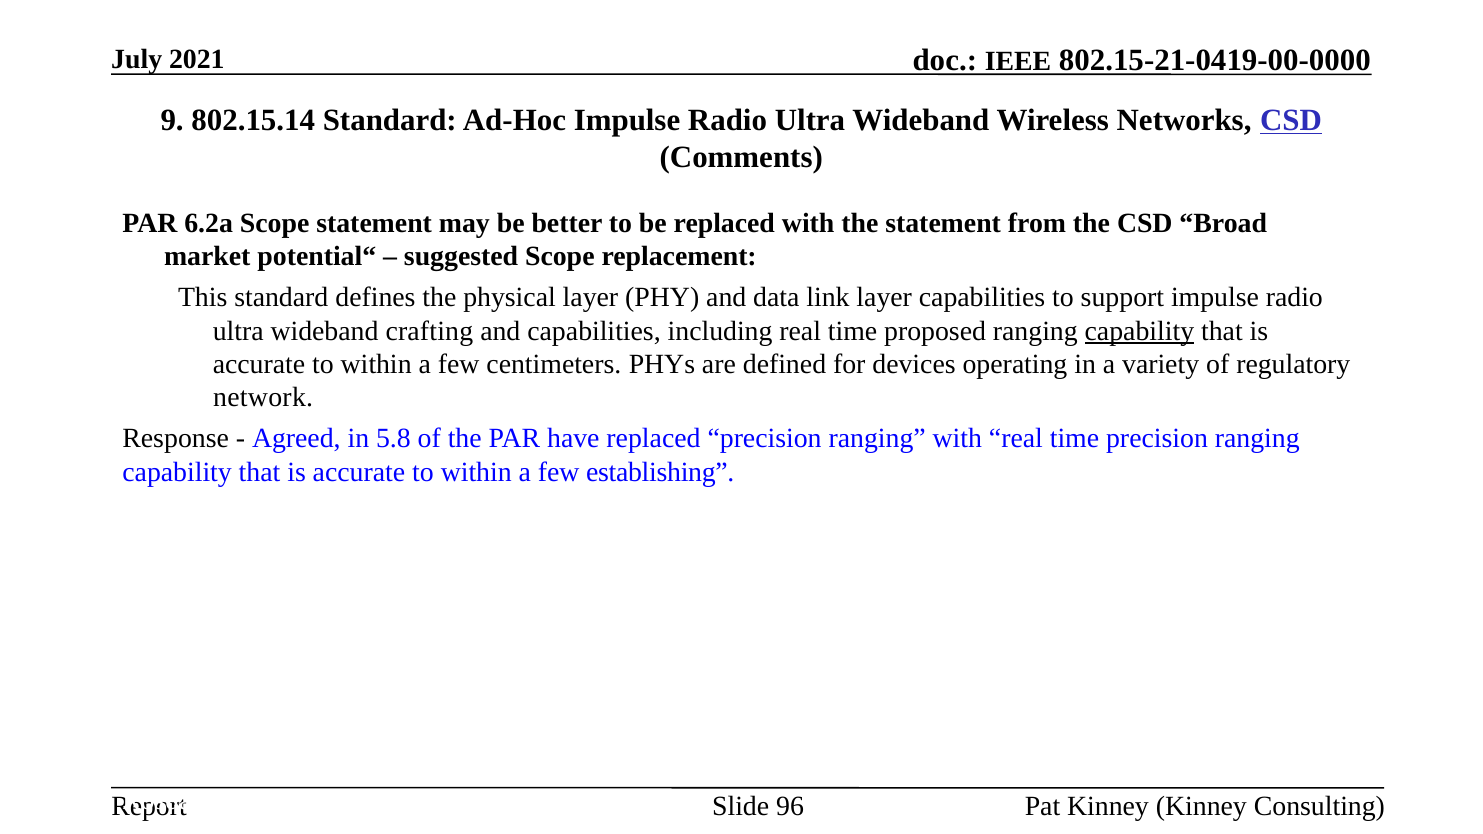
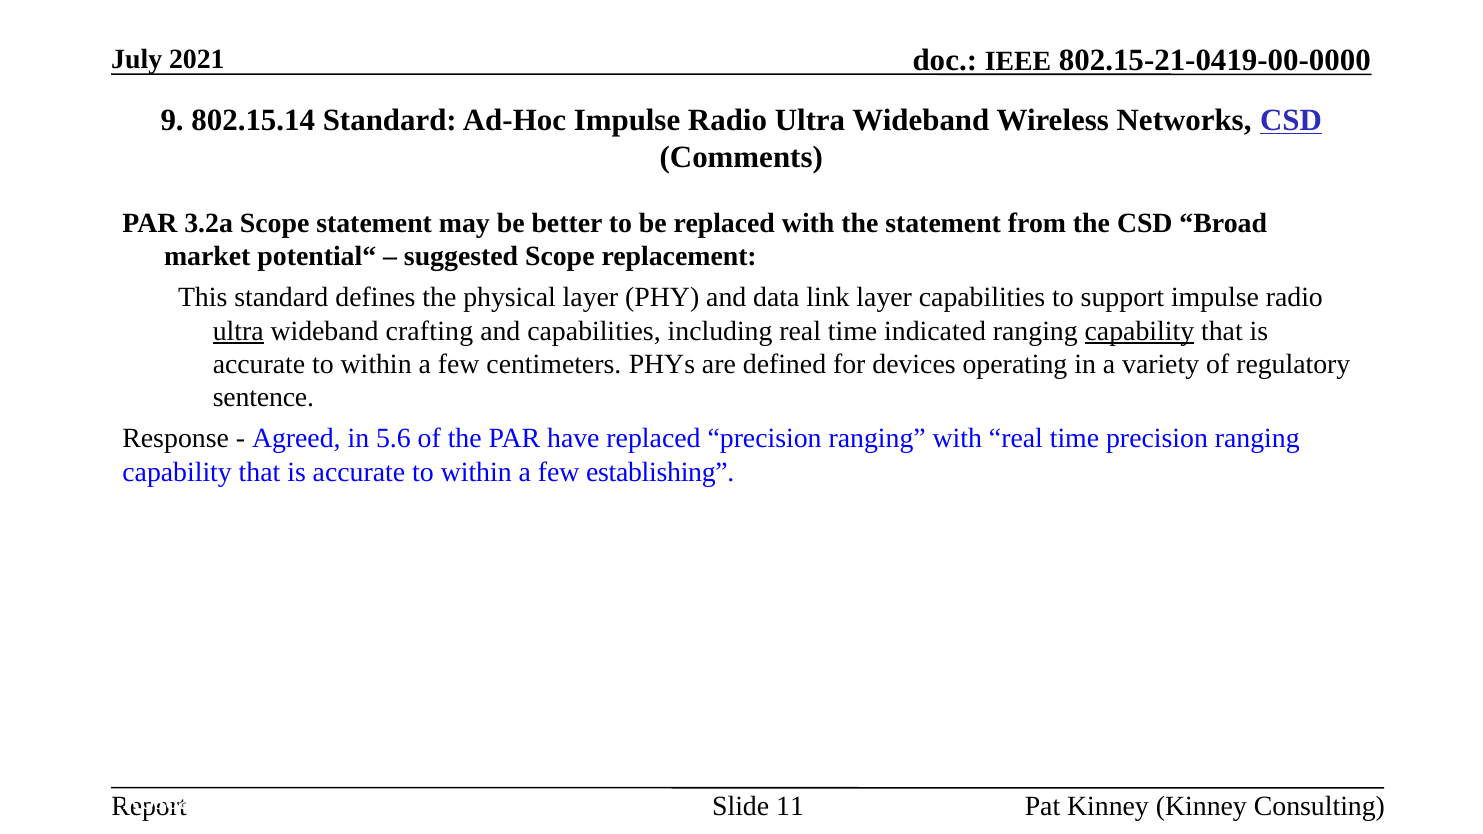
6.2a: 6.2a -> 3.2a
ultra at (238, 331) underline: none -> present
proposed: proposed -> indicated
network: network -> sentence
5.8: 5.8 -> 5.6
96: 96 -> 11
